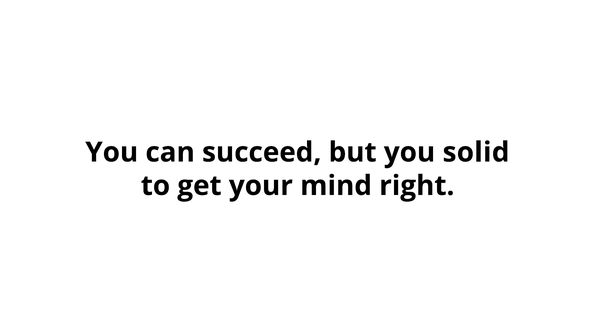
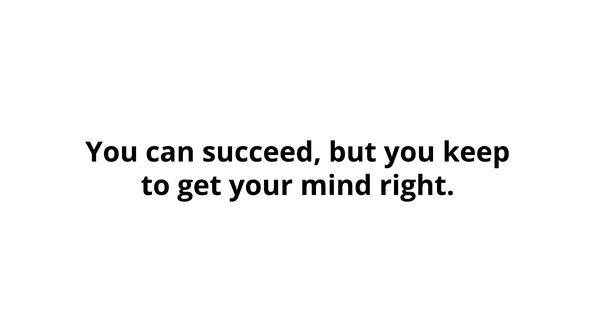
solid: solid -> keep
